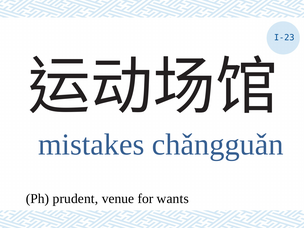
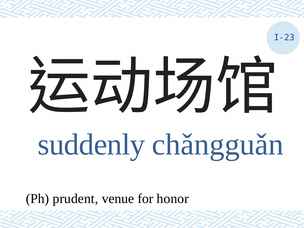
mistakes: mistakes -> suddenly
wants: wants -> honor
